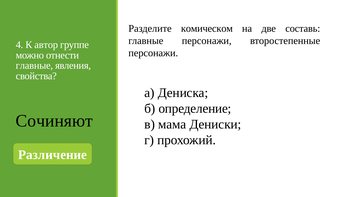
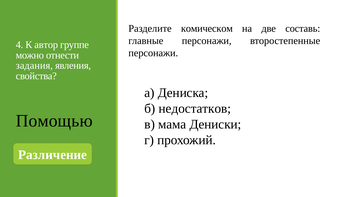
главные at (34, 66): главные -> задания
определение: определение -> недостатков
Сочиняют: Сочиняют -> Помощью
